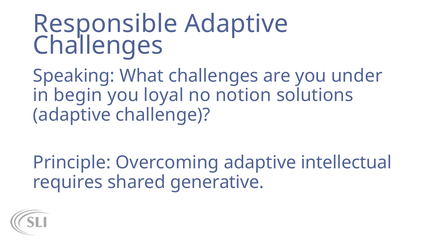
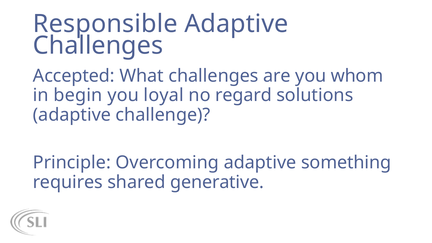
Speaking: Speaking -> Accepted
under: under -> whom
notion: notion -> regard
intellectual: intellectual -> something
